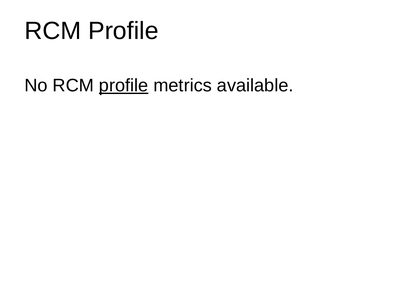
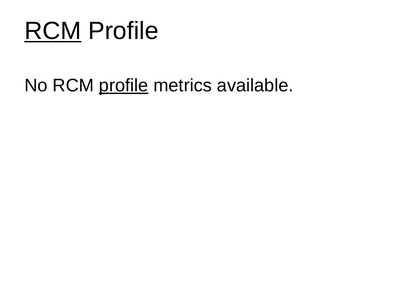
RCM at (53, 31) underline: none -> present
